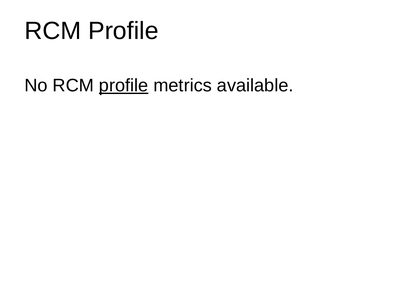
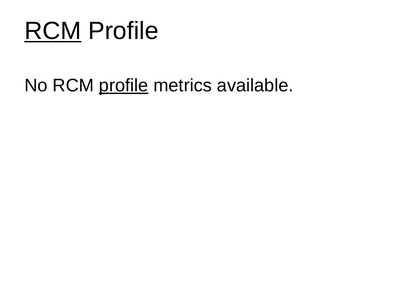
RCM at (53, 31) underline: none -> present
